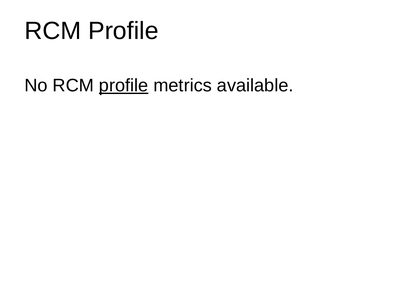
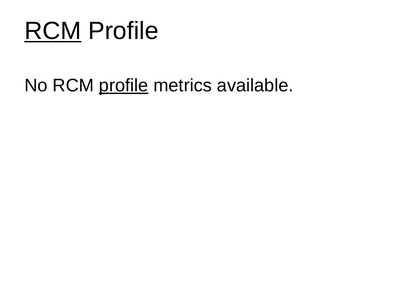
RCM at (53, 31) underline: none -> present
